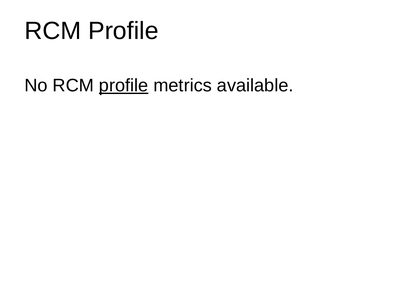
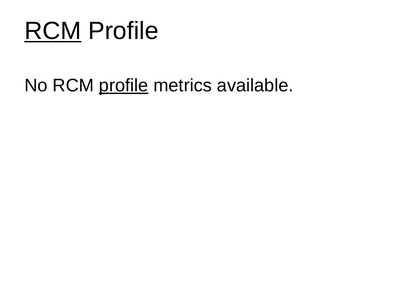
RCM at (53, 31) underline: none -> present
